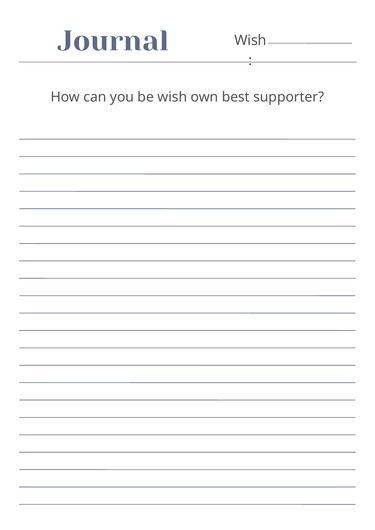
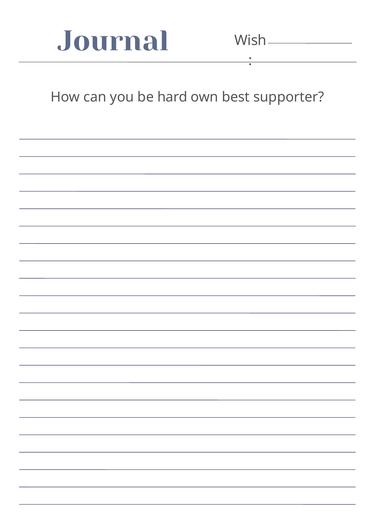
be wish: wish -> hard
